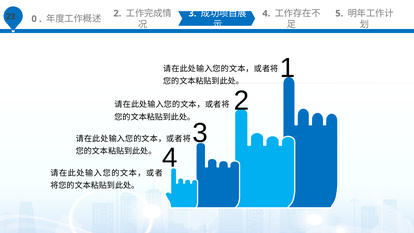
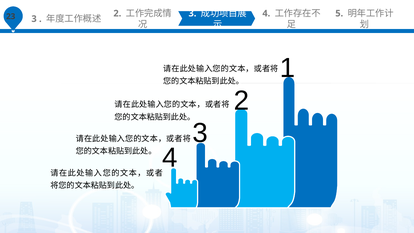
0 at (34, 19): 0 -> 3
